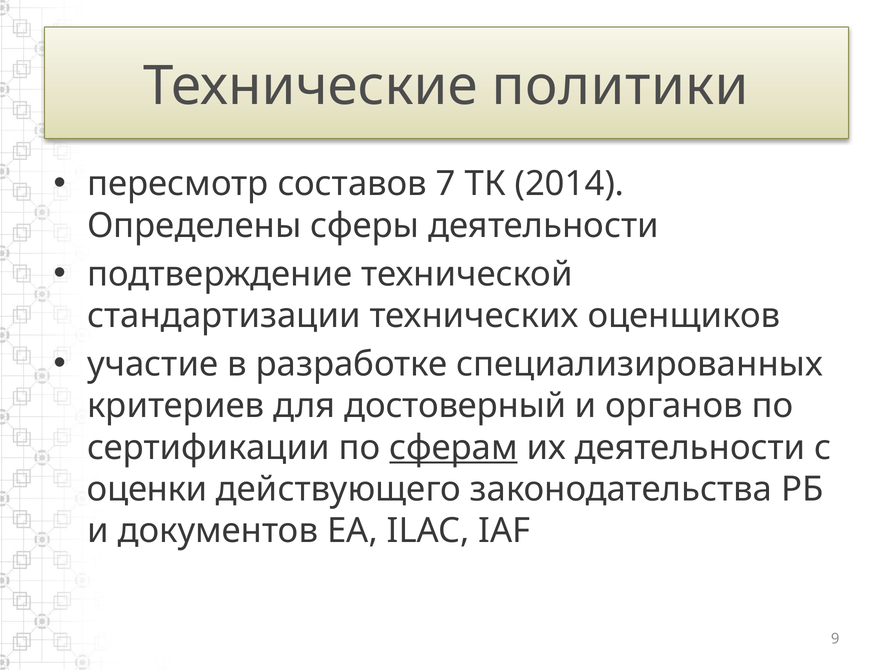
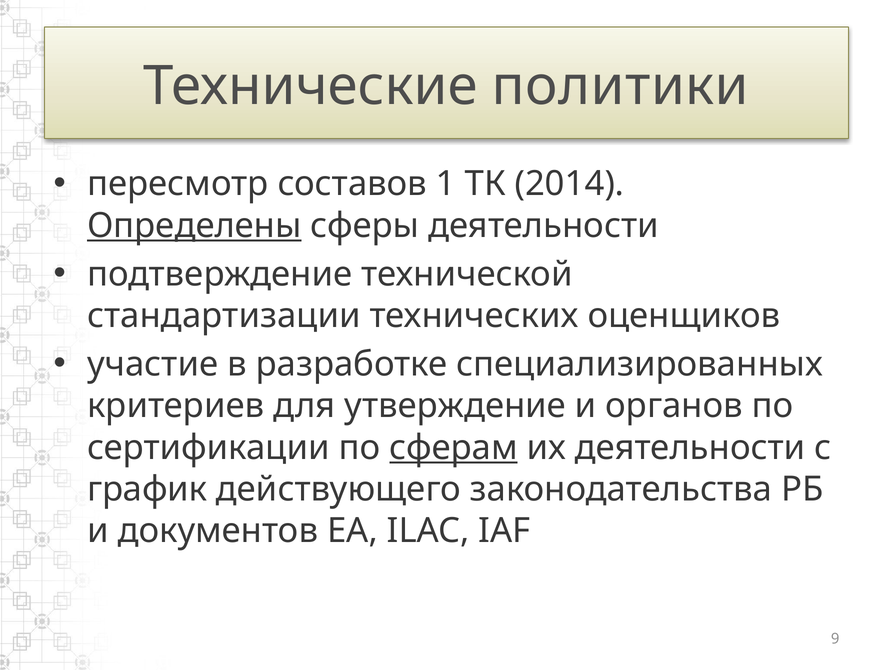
7: 7 -> 1
Определены underline: none -> present
достоверный: достоверный -> утверждение
оценки: оценки -> график
